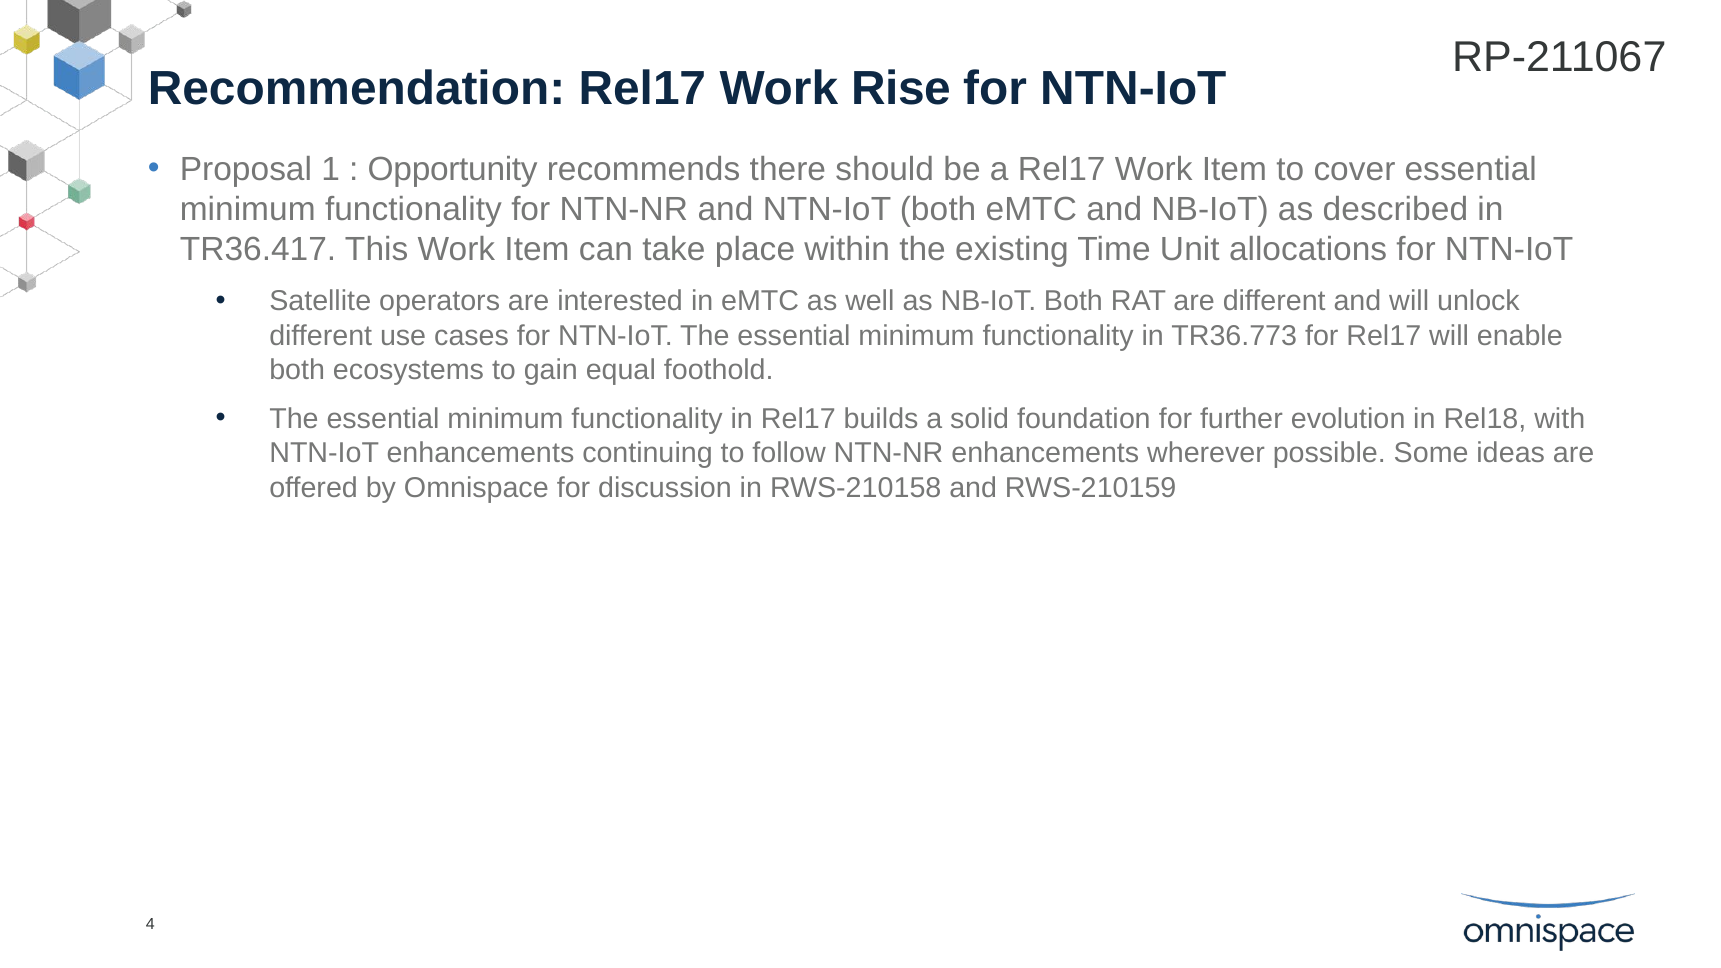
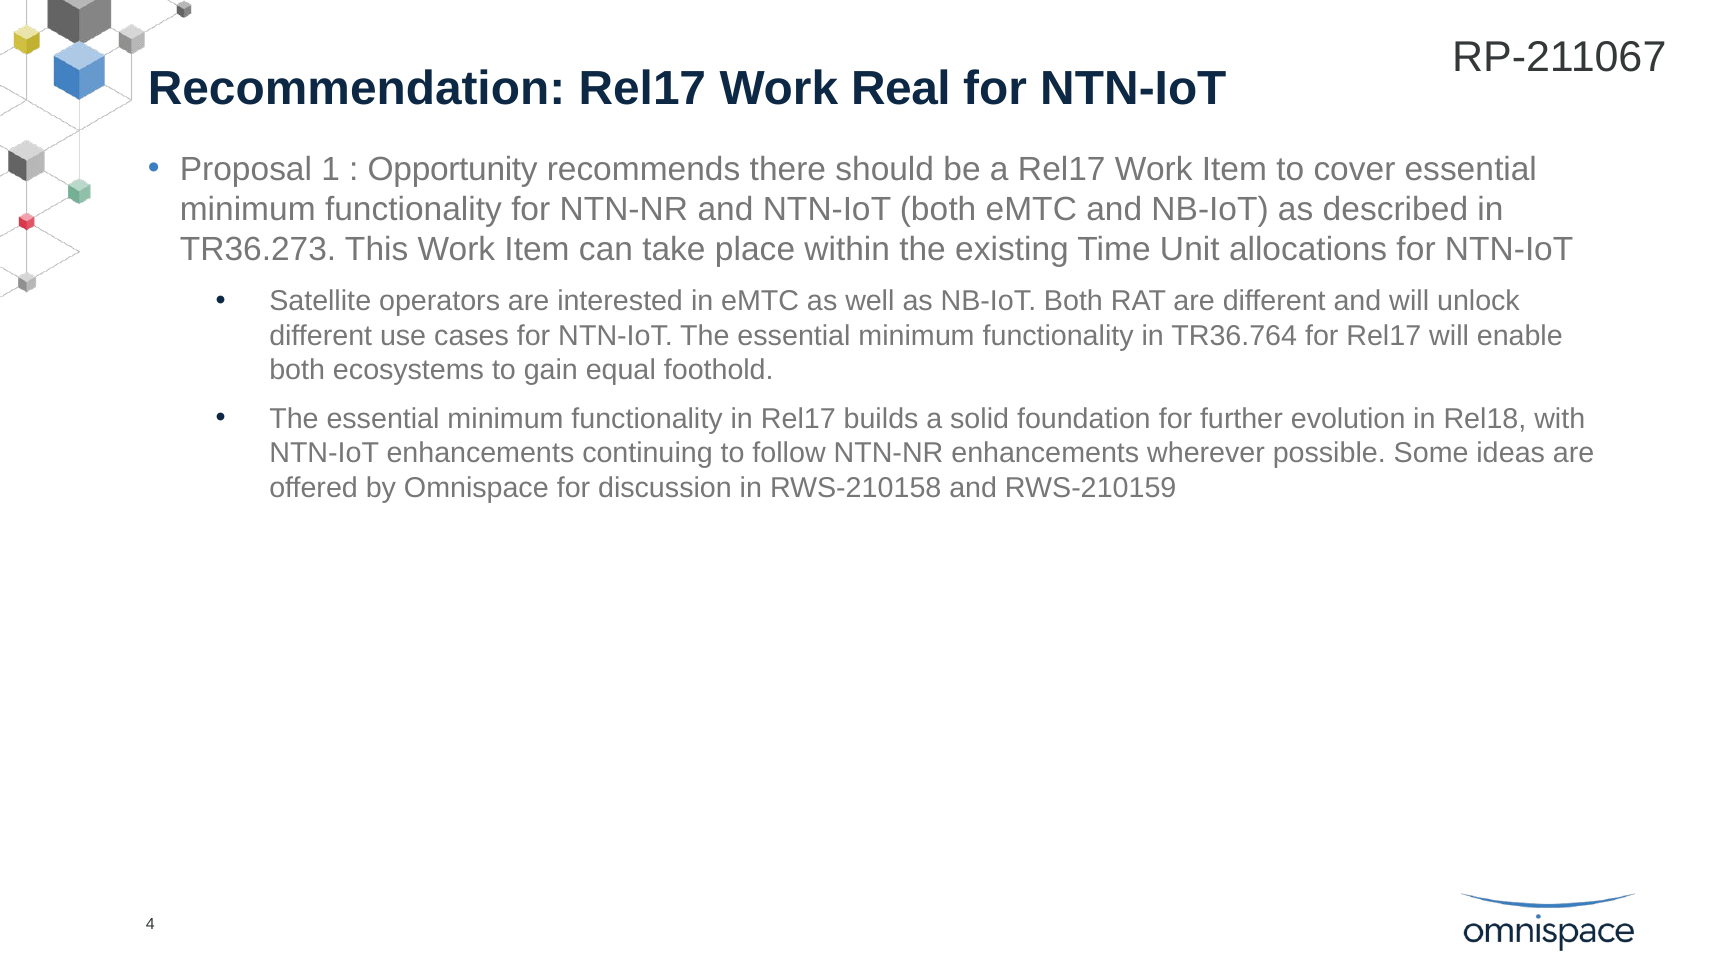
Rise: Rise -> Real
TR36.417: TR36.417 -> TR36.273
TR36.773: TR36.773 -> TR36.764
